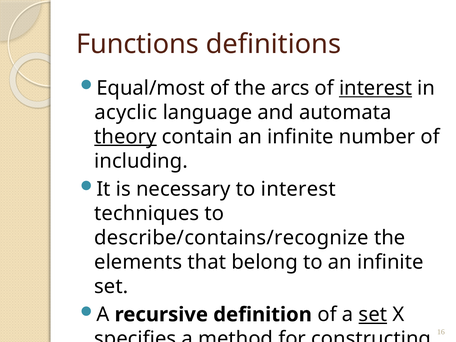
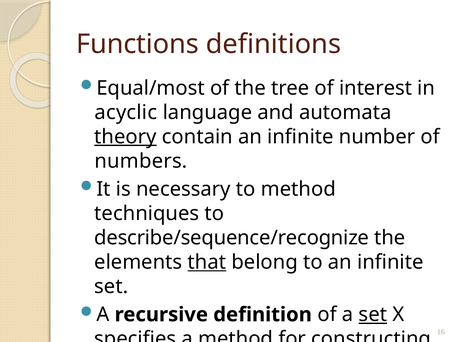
arcs: arcs -> tree
interest at (376, 88) underline: present -> none
including: including -> numbers
to interest: interest -> method
describe/contains/recognize: describe/contains/recognize -> describe/sequence/recognize
that underline: none -> present
